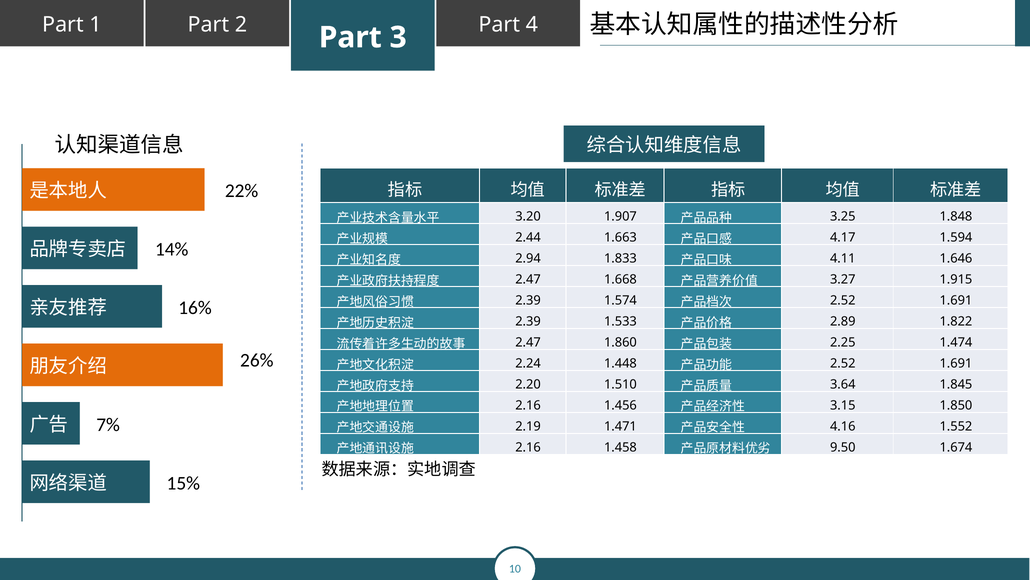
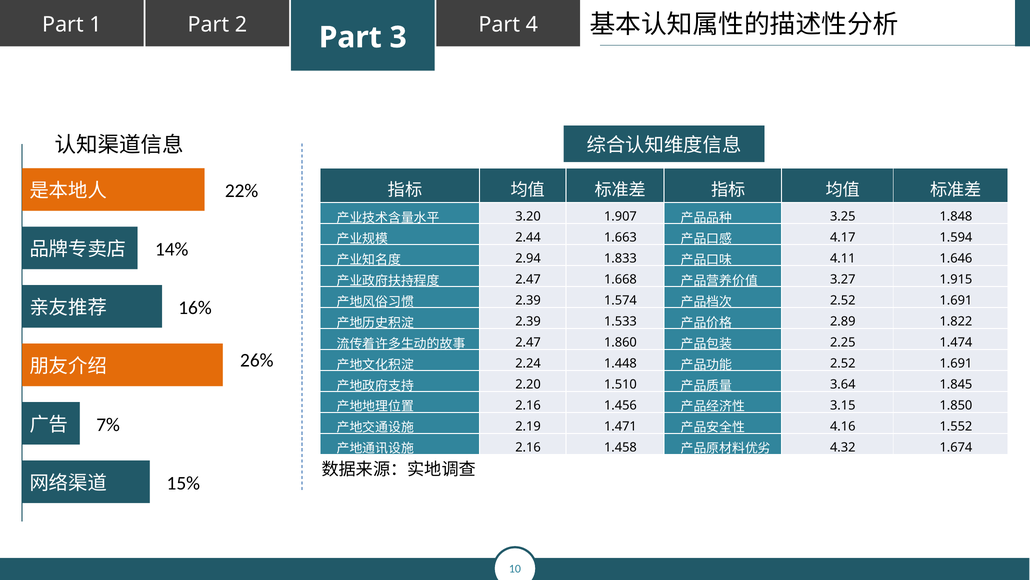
9.50: 9.50 -> 4.32
